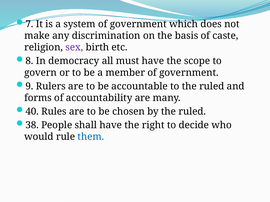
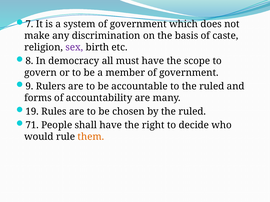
40: 40 -> 19
38: 38 -> 71
them colour: blue -> orange
